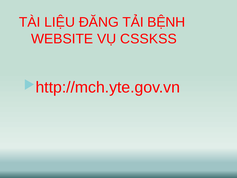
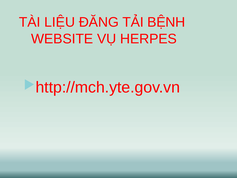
CSSKSS: CSSKSS -> HERPES
